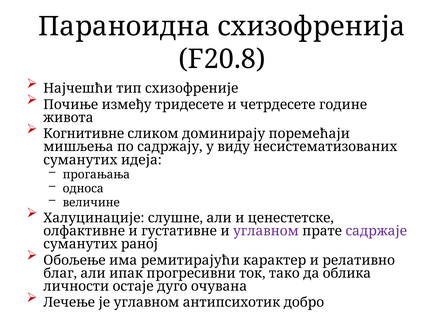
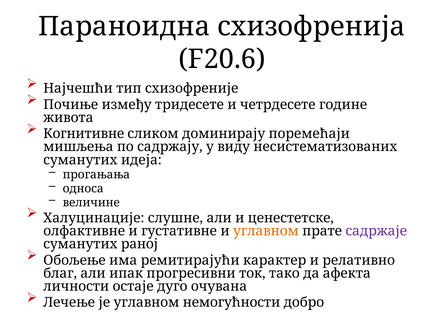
F20.8: F20.8 -> F20.6
углавном at (266, 231) colour: purple -> orange
облика: облика -> афекта
антипсихотик: антипсихотик -> немогућности
